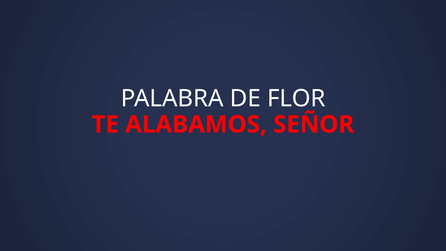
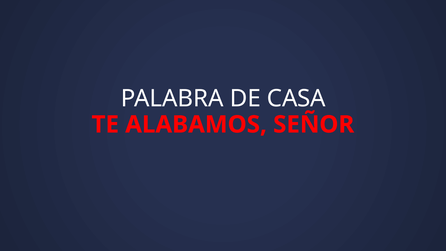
FLOR: FLOR -> CASA
